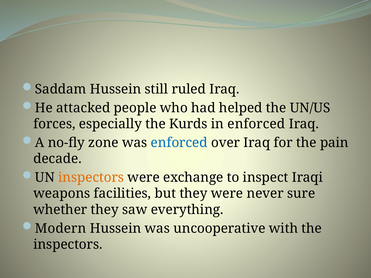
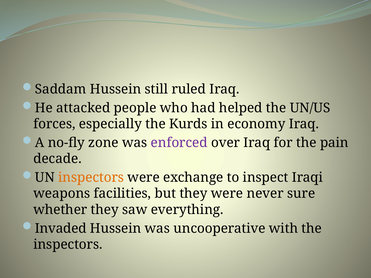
in enforced: enforced -> economy
enforced at (179, 143) colour: blue -> purple
Modern: Modern -> Invaded
